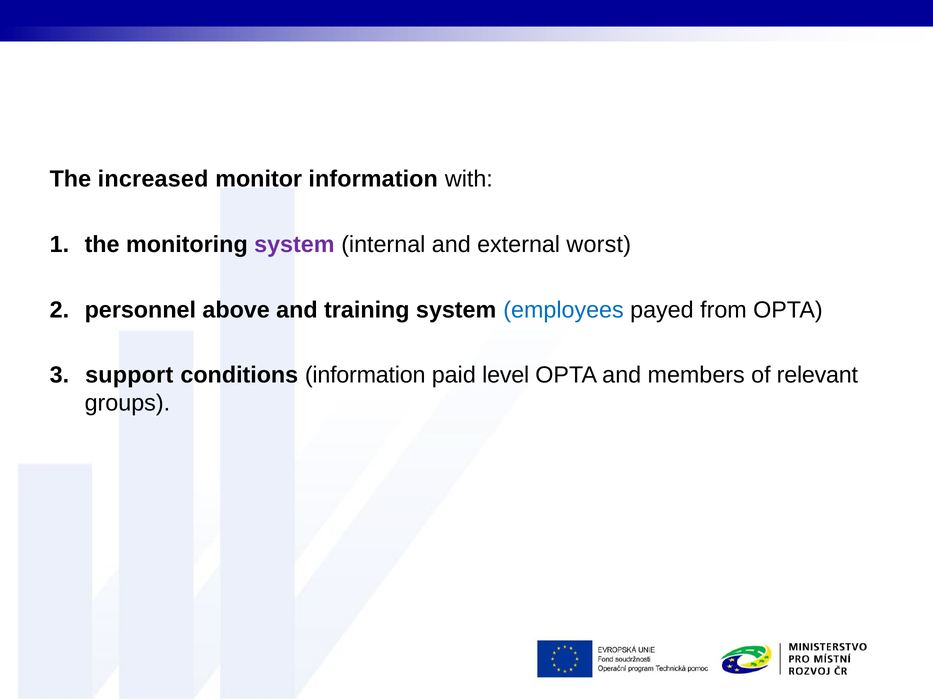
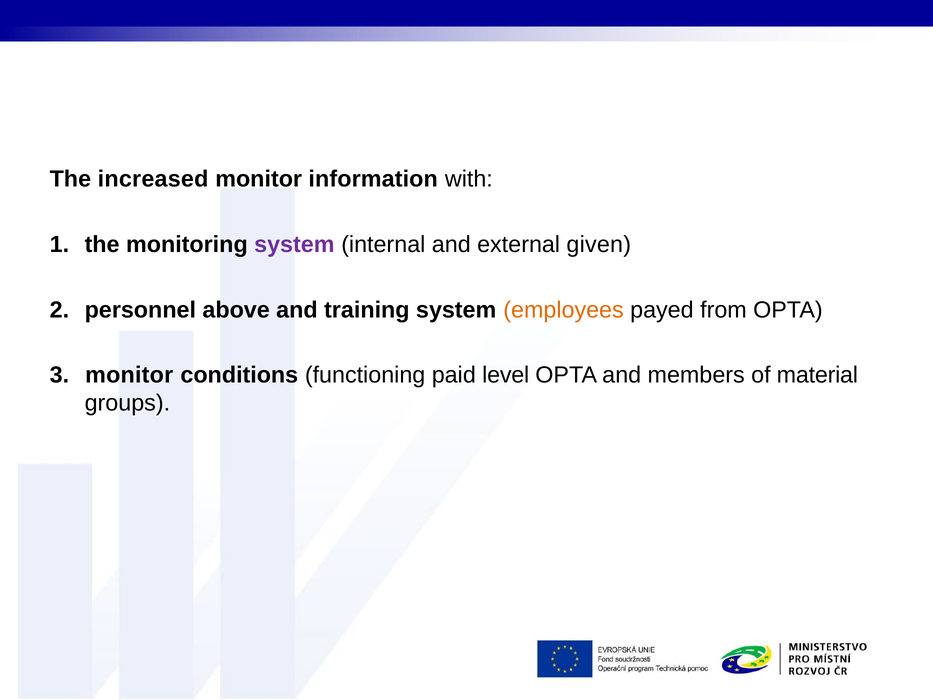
worst: worst -> given
employees colour: blue -> orange
support at (129, 375): support -> monitor
conditions information: information -> functioning
relevant: relevant -> material
